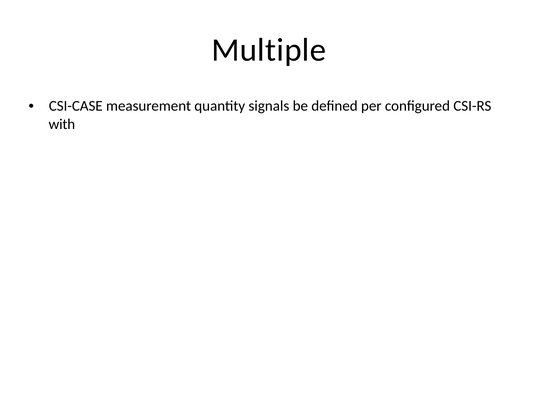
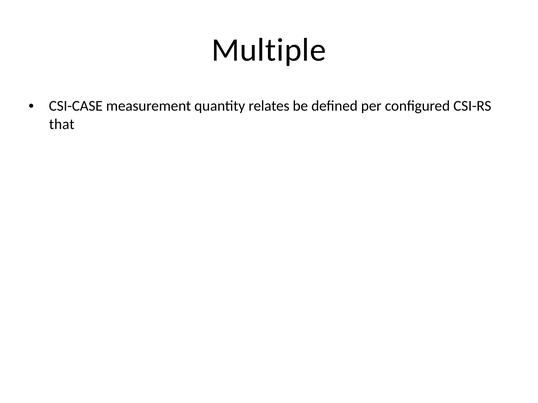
signals: signals -> relates
with: with -> that
